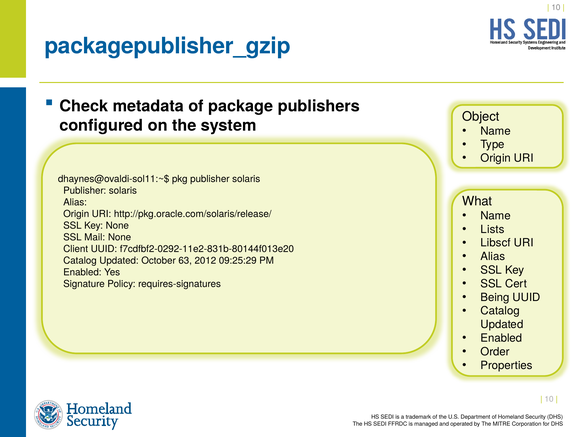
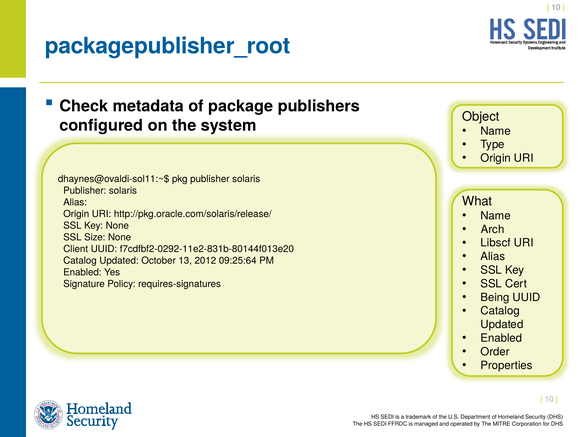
packagepublisher_gzip: packagepublisher_gzip -> packagepublisher_root
Lists: Lists -> Arch
Mail: Mail -> Size
63: 63 -> 13
09:25:29: 09:25:29 -> 09:25:64
